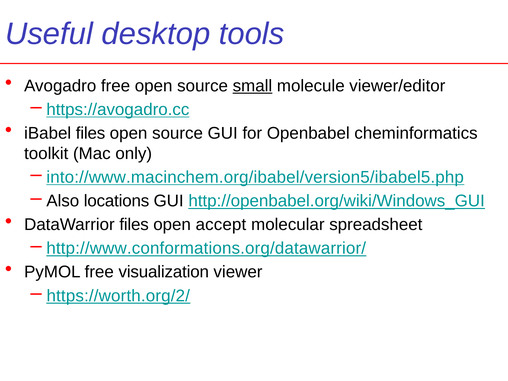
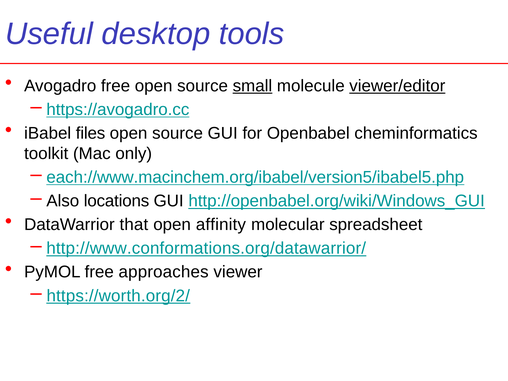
viewer/editor underline: none -> present
into://www.macinchem.org/ibabel/version5/ibabel5.php: into://www.macinchem.org/ibabel/version5/ibabel5.php -> each://www.macinchem.org/ibabel/version5/ibabel5.php
DataWarrior files: files -> that
accept: accept -> affinity
visualization: visualization -> approaches
